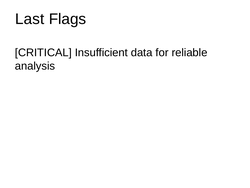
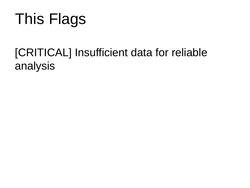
Last: Last -> This
